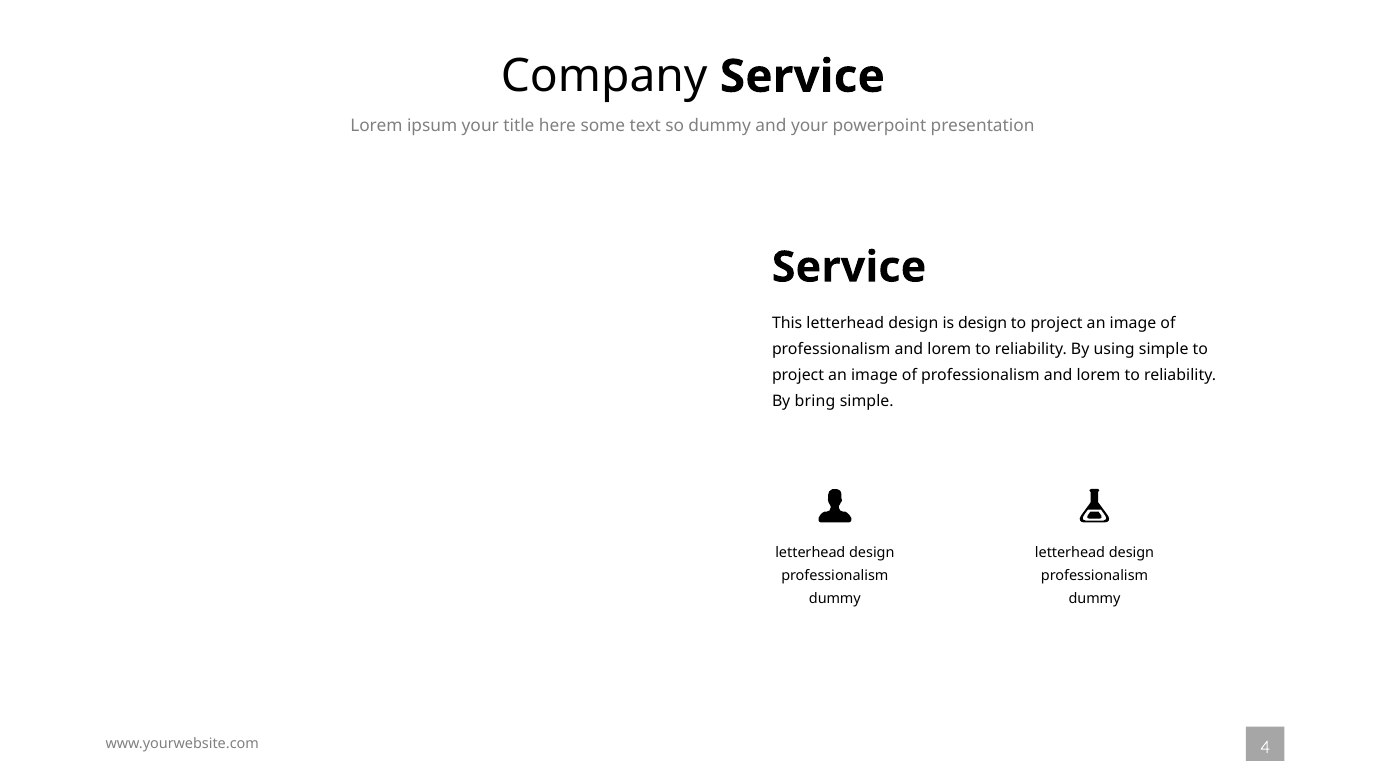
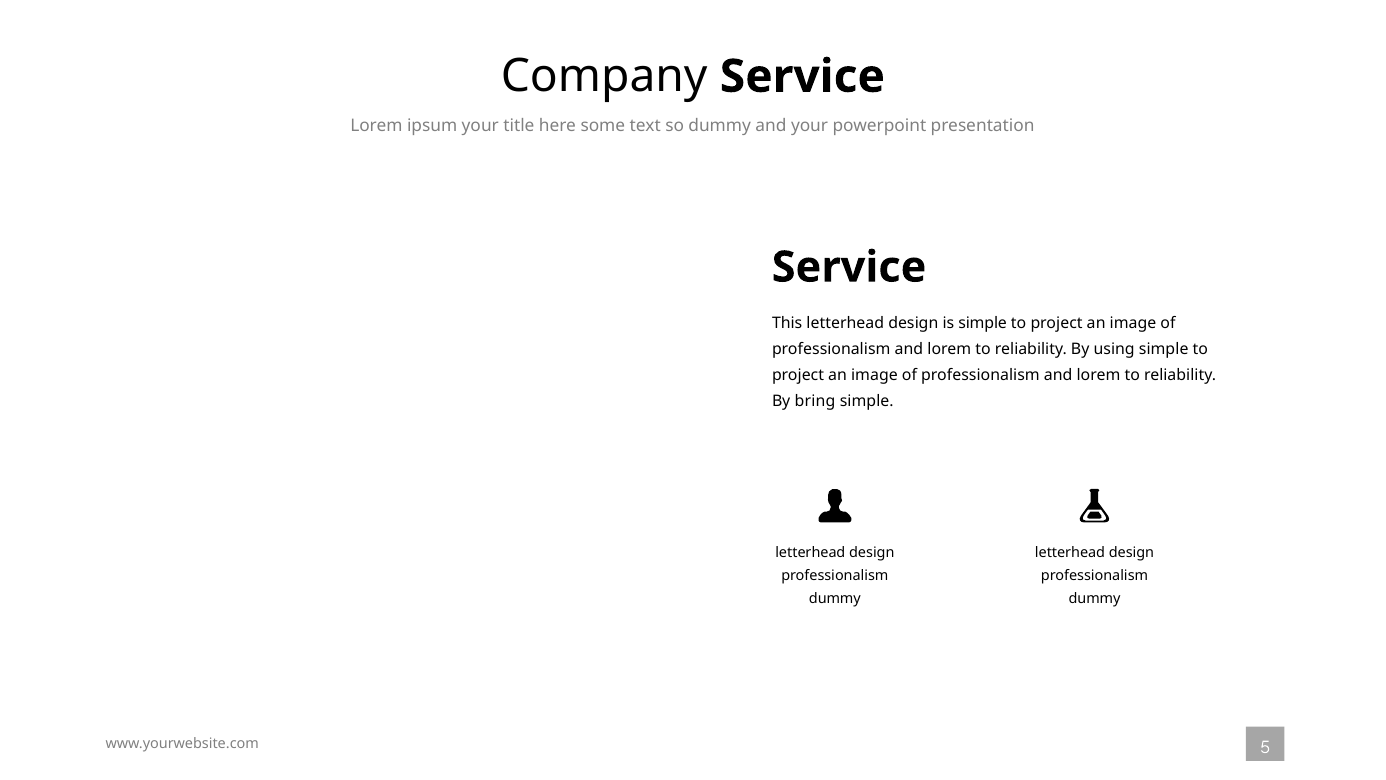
is design: design -> simple
4: 4 -> 5
